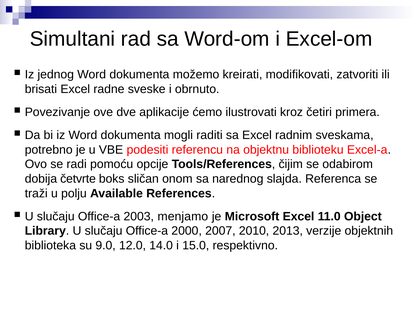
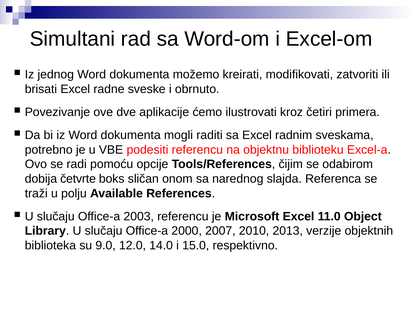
2003 menjamo: menjamo -> referencu
